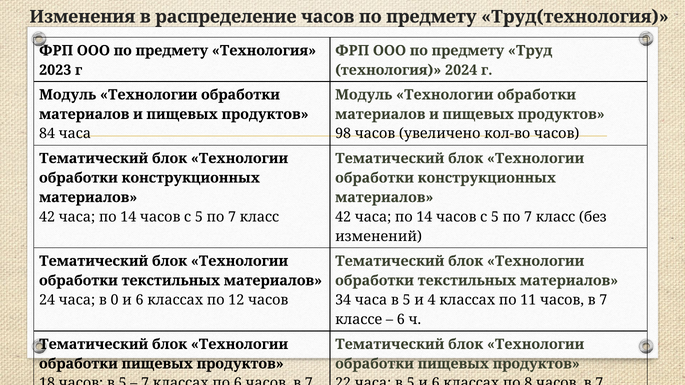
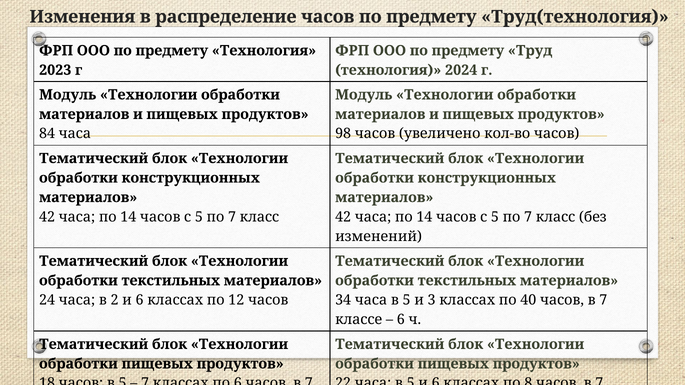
0: 0 -> 2
4: 4 -> 3
11: 11 -> 40
